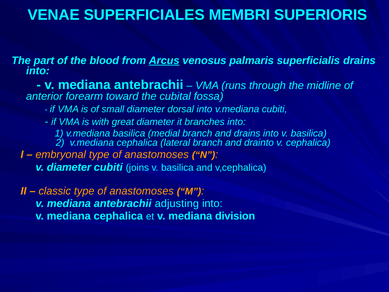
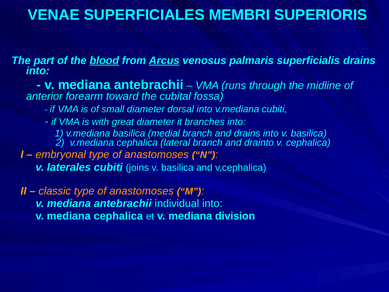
blood underline: none -> present
v diameter: diameter -> laterales
adjusting: adjusting -> individual
